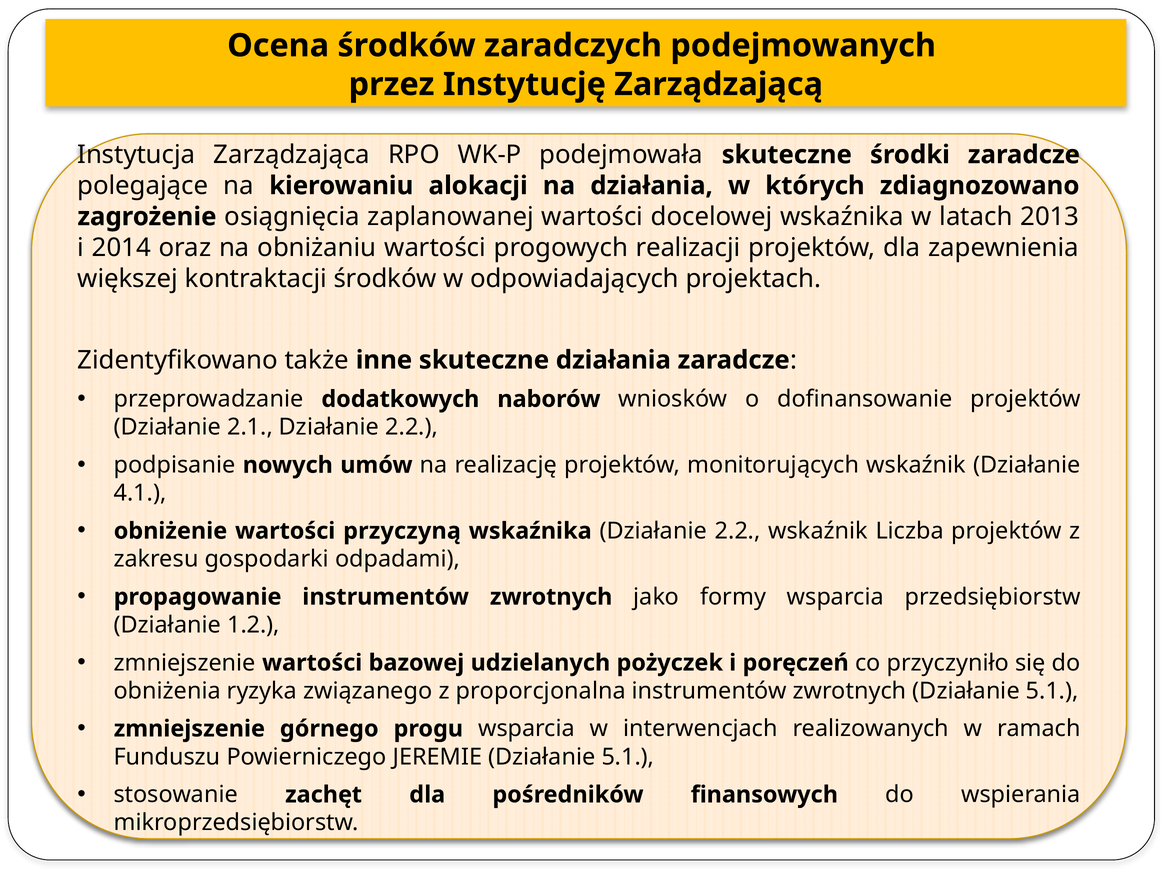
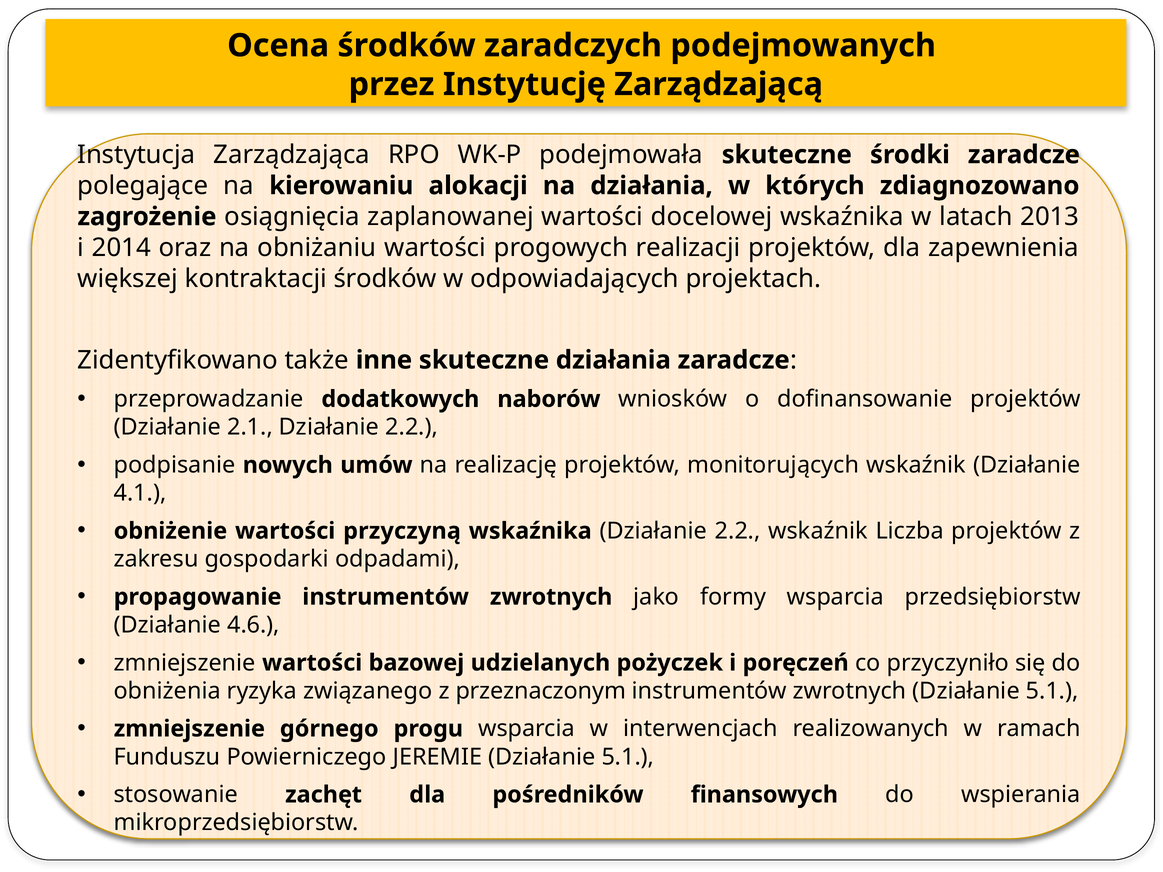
1.2: 1.2 -> 4.6
proporcjonalna: proporcjonalna -> przeznaczonym
